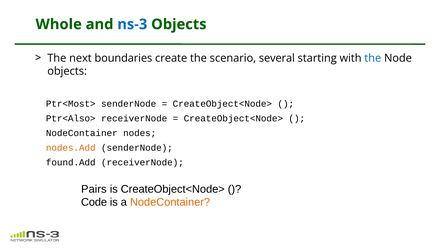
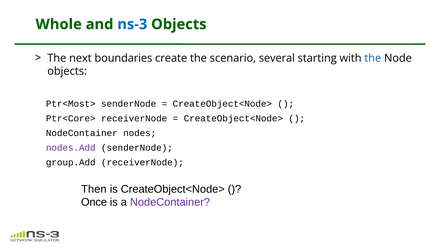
Ptr<Also>: Ptr<Also> -> Ptr<Core>
nodes.Add colour: orange -> purple
found.Add: found.Add -> group.Add
Pairs: Pairs -> Then
Code: Code -> Once
NodeContainer at (170, 202) colour: orange -> purple
